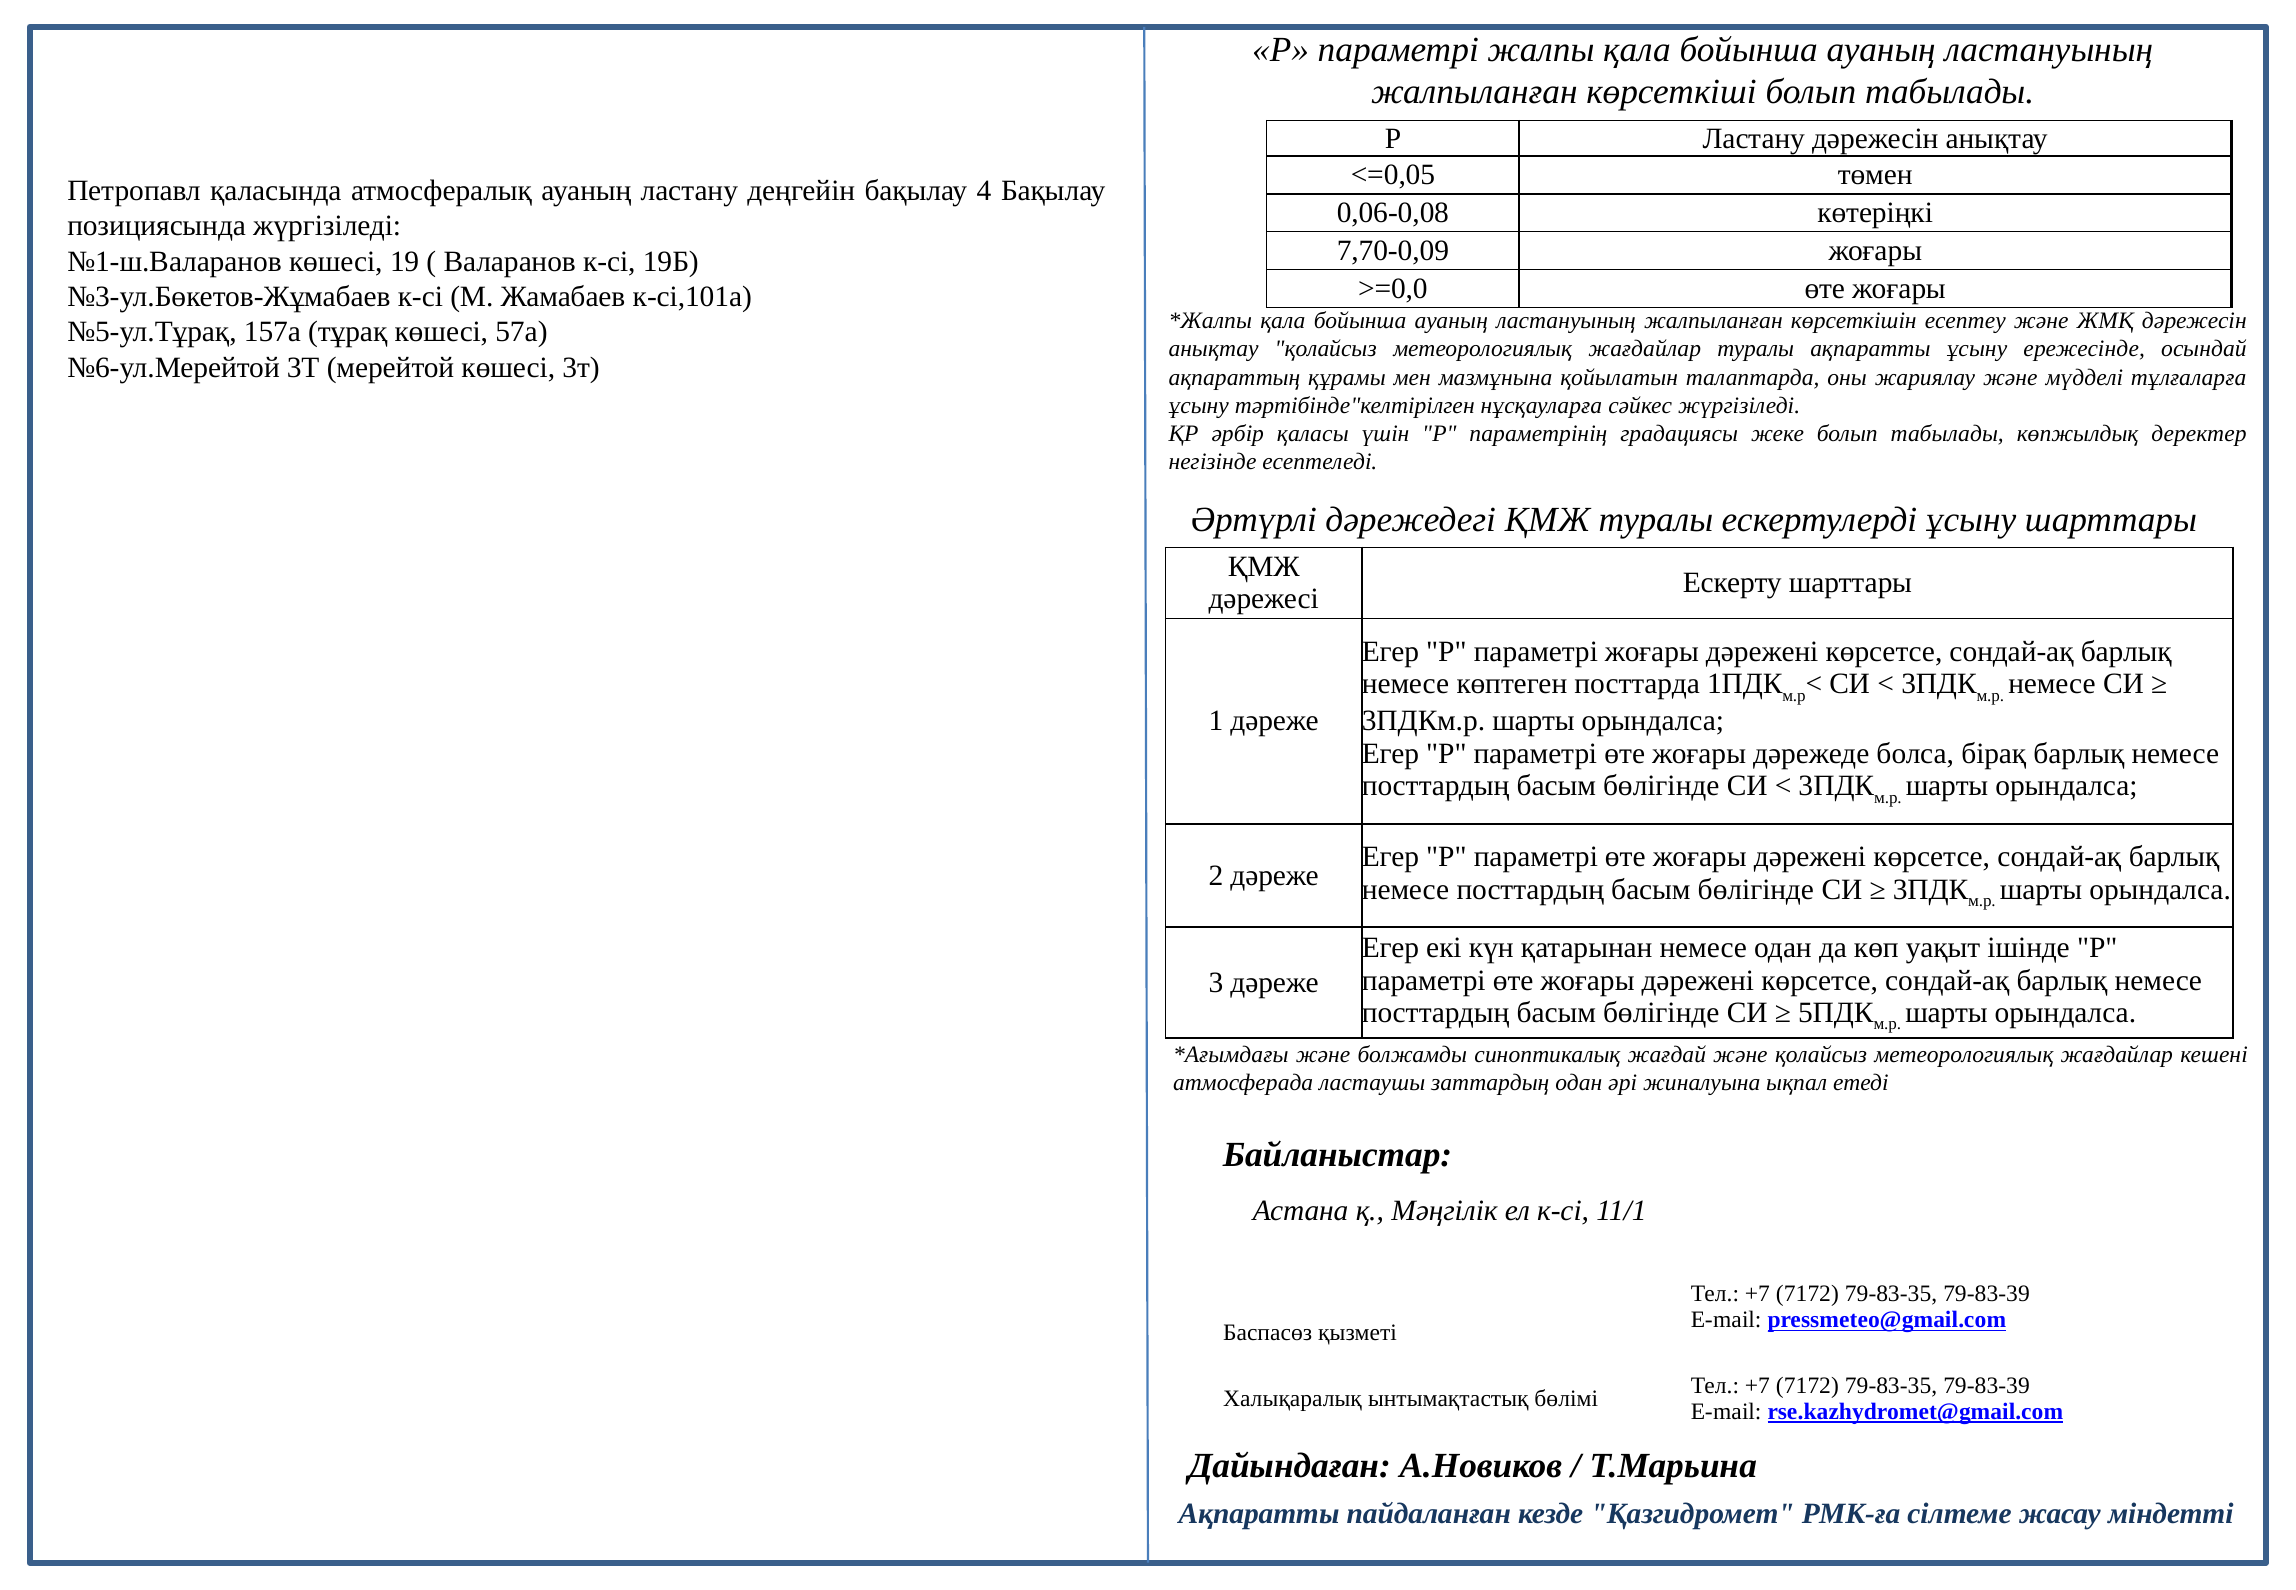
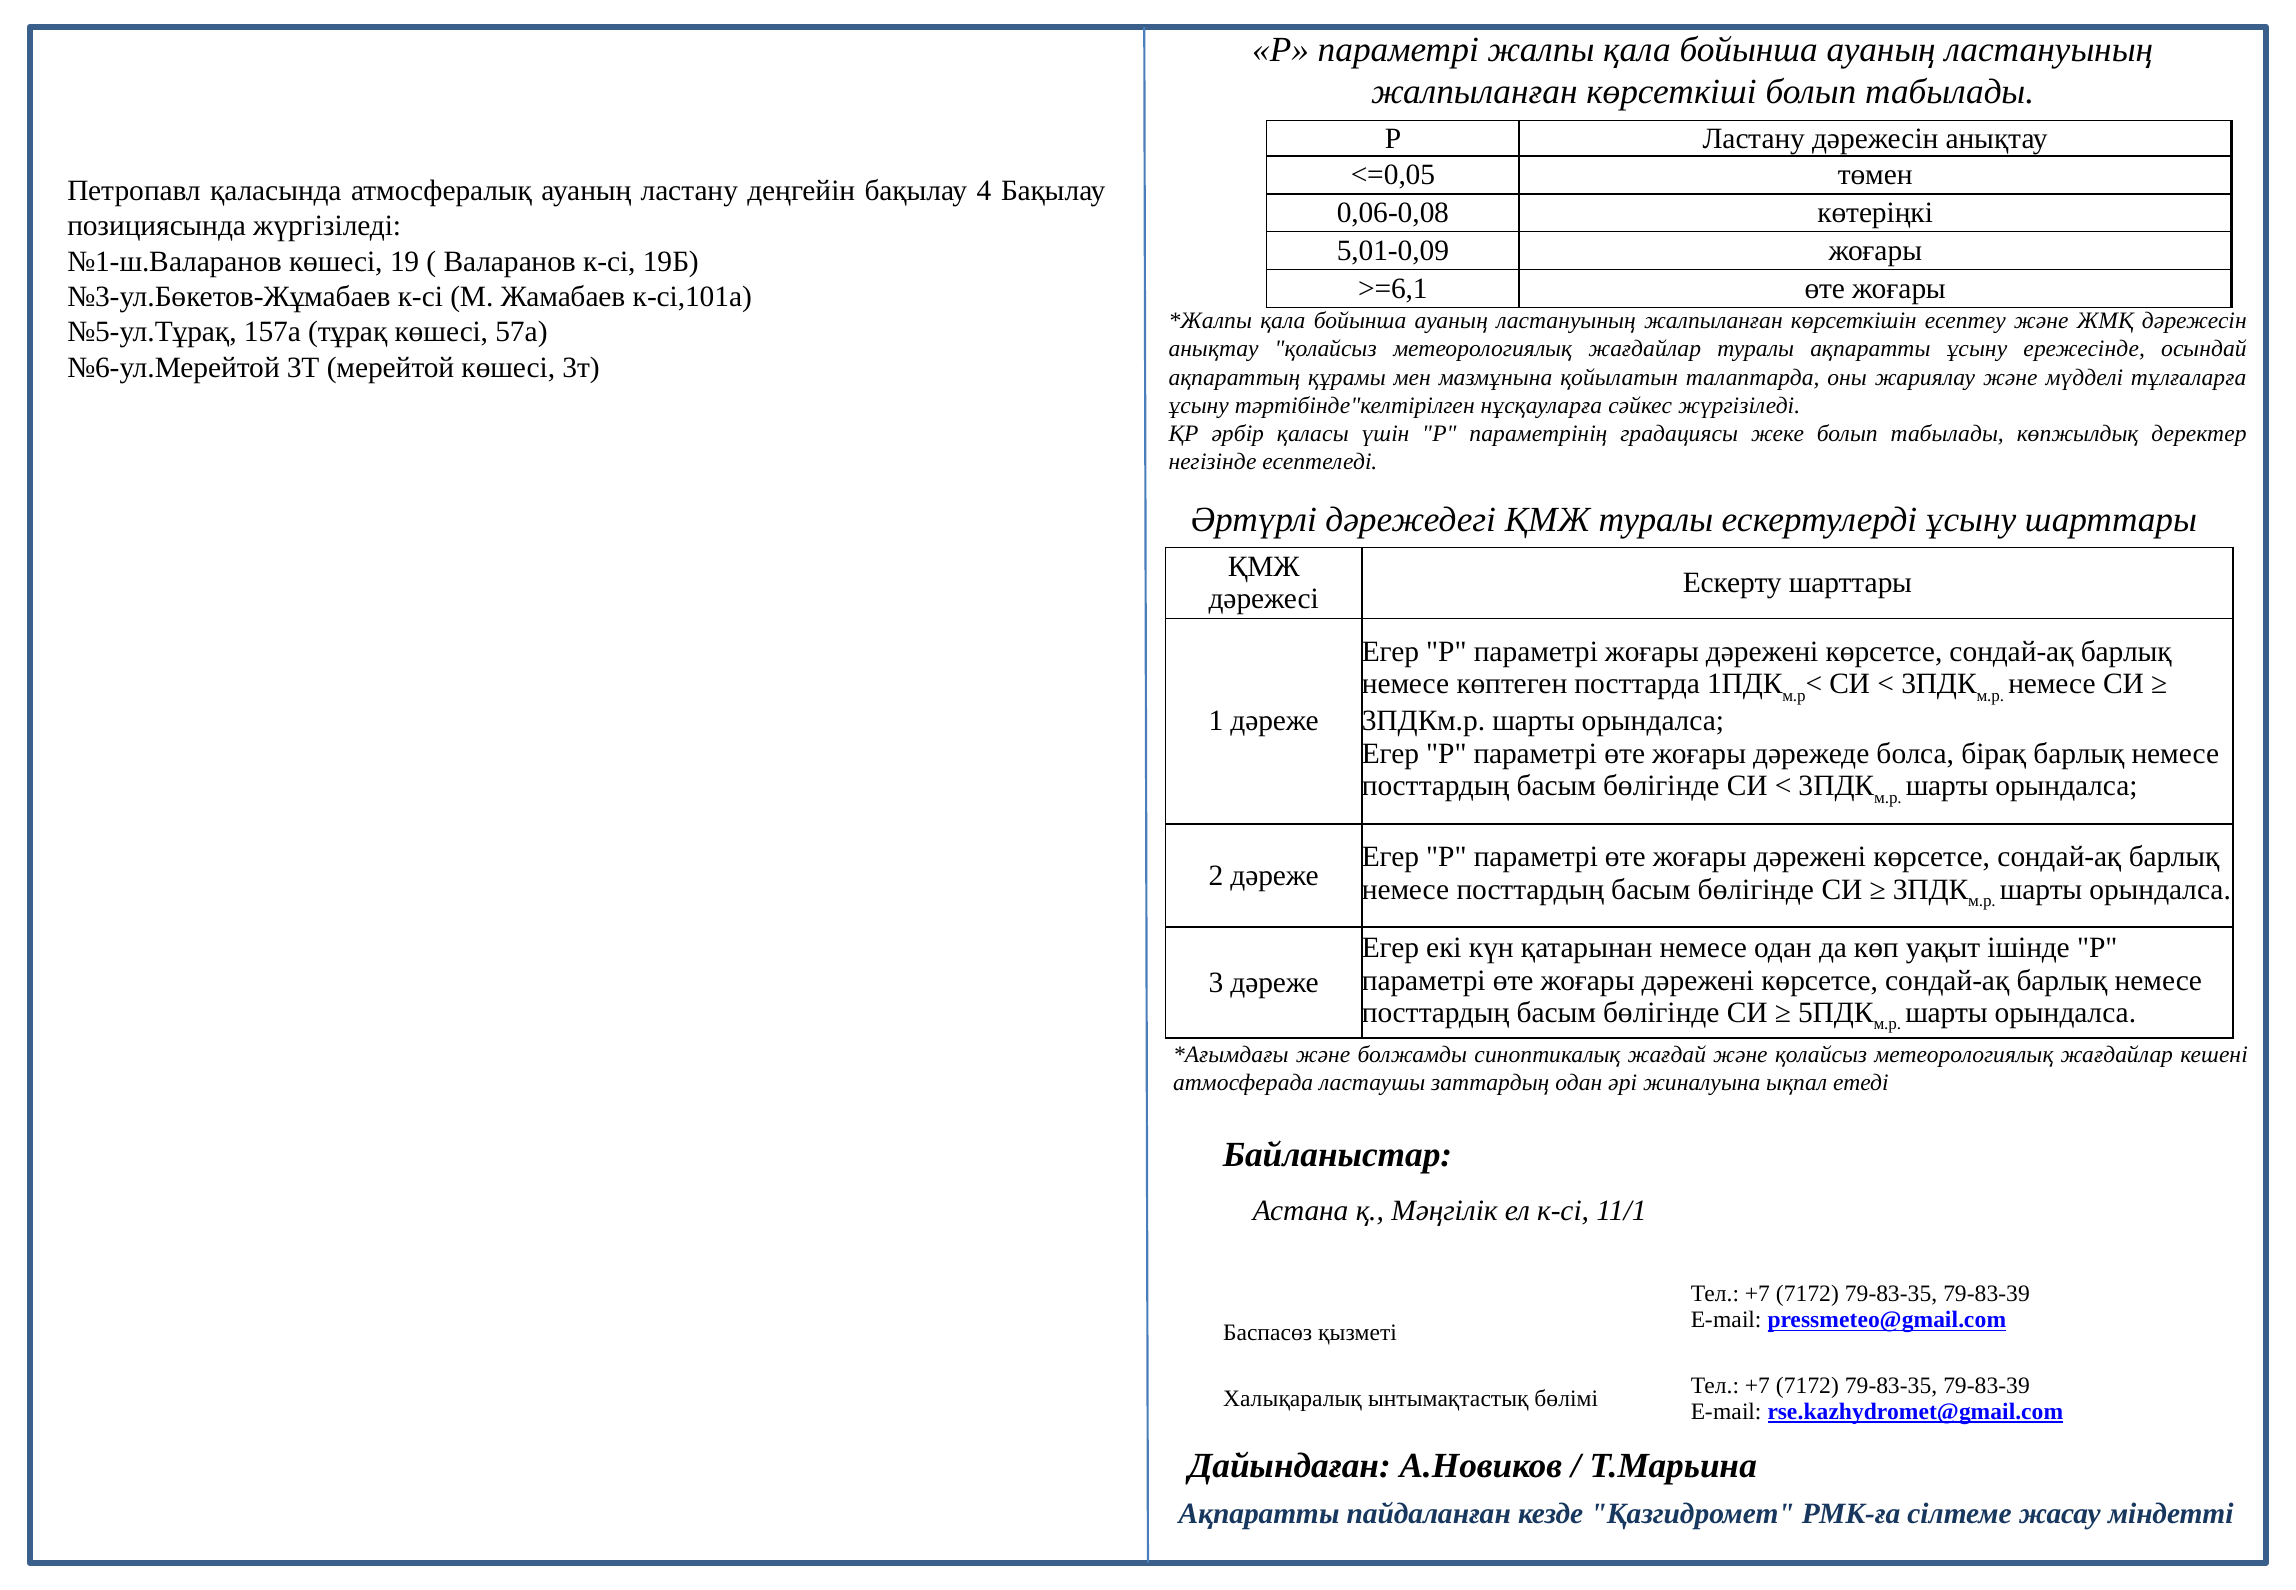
7,70-0,09: 7,70-0,09 -> 5,01-0,09
>=0,0: >=0,0 -> >=6,1
